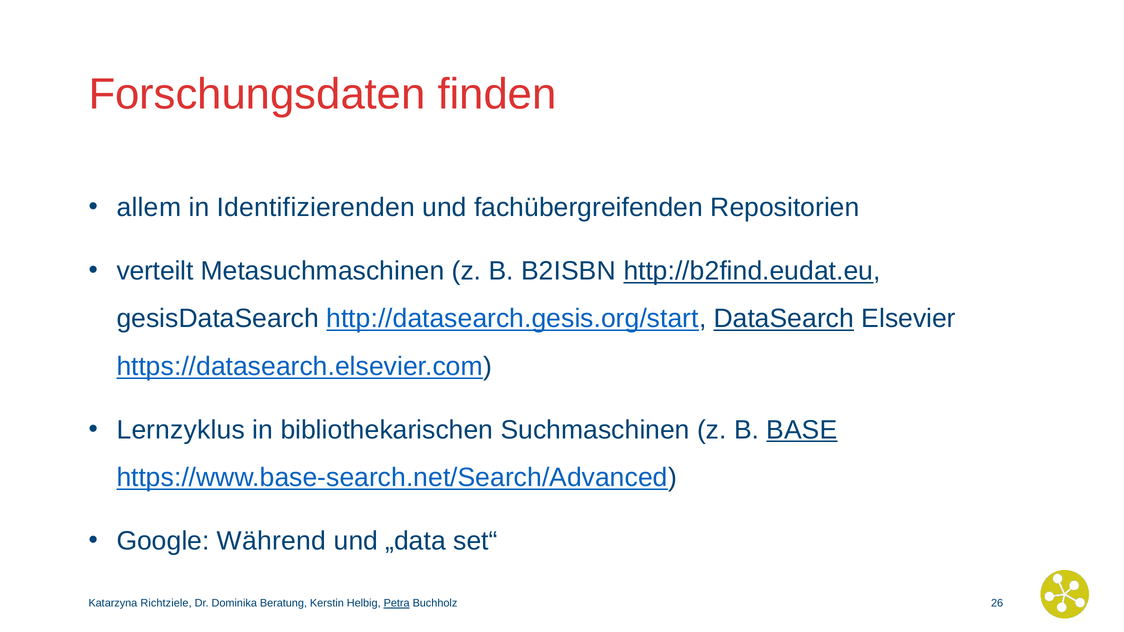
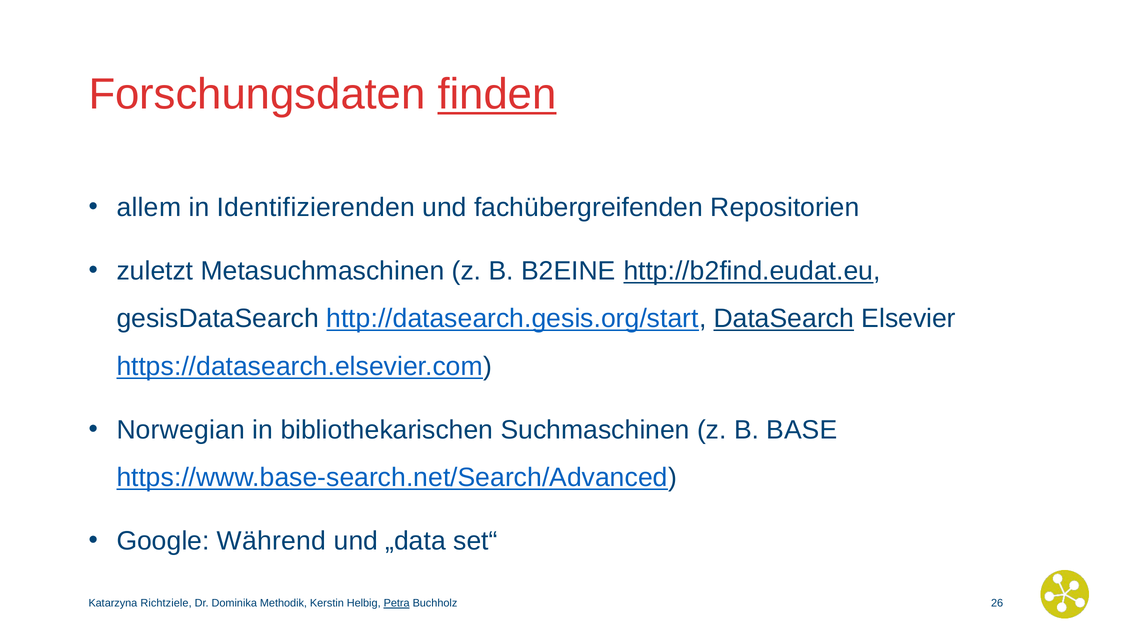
finden underline: none -> present
verteilt: verteilt -> zuletzt
B2ISBN: B2ISBN -> B2EINE
Lernzyklus: Lernzyklus -> Norwegian
BASE underline: present -> none
Beratung: Beratung -> Methodik
